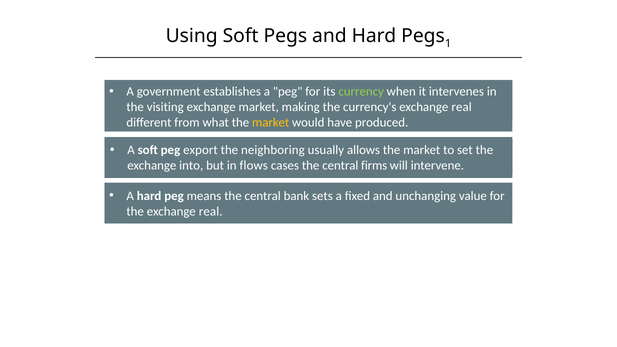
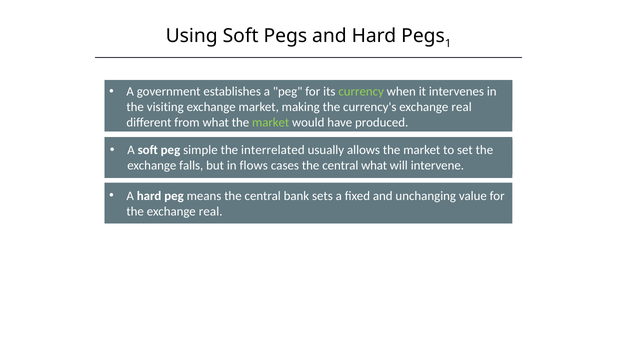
market at (271, 122) colour: yellow -> light green
export: export -> simple
neighboring: neighboring -> interrelated
into: into -> falls
central firms: firms -> what
